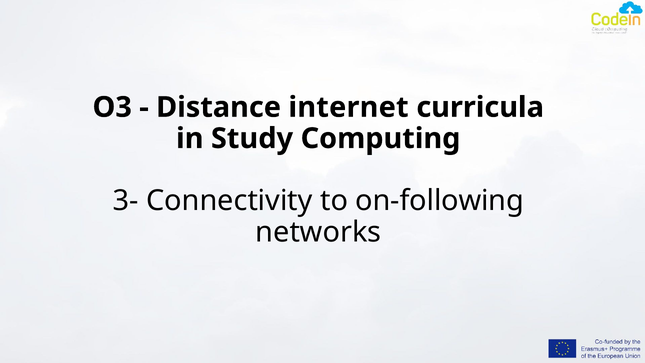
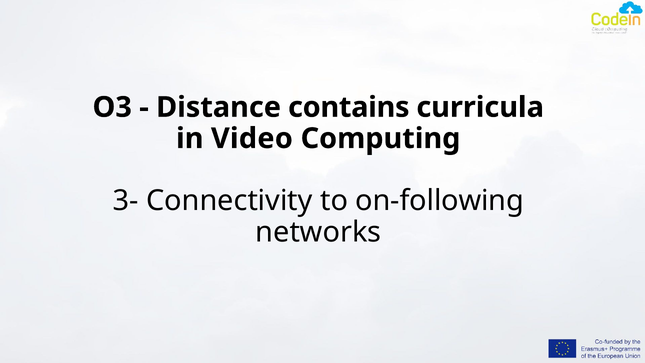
internet: internet -> contains
Study: Study -> Video
